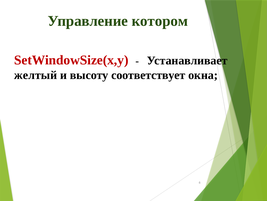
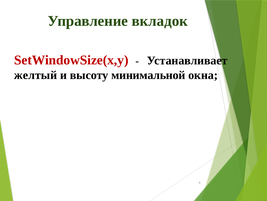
котором: котором -> вкладок
соответствует: соответствует -> минимальной
